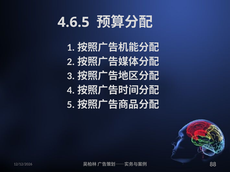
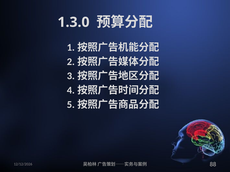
4.6.5: 4.6.5 -> 1.3.0
